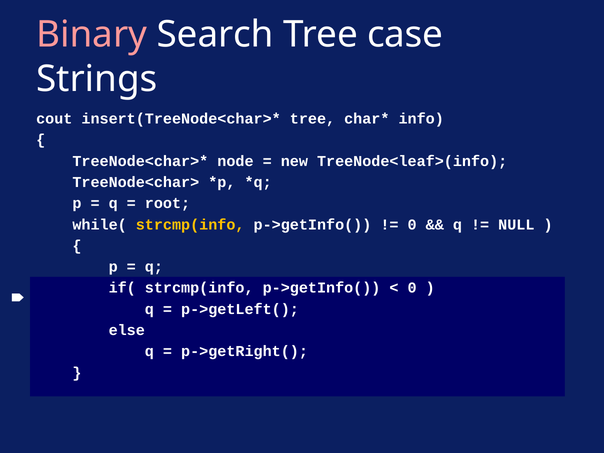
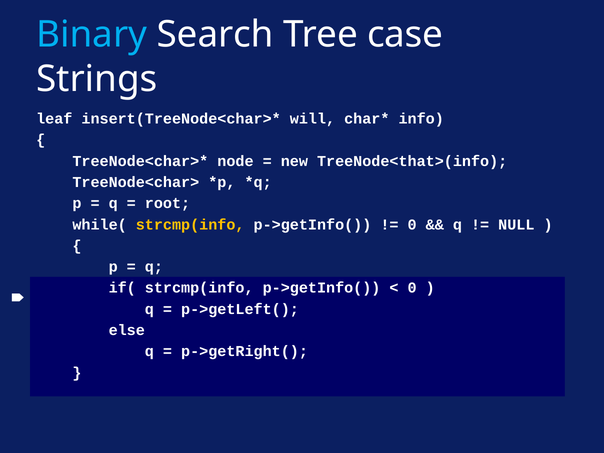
Binary colour: pink -> light blue
cout: cout -> leaf
tree at (312, 119): tree -> will
TreeNode<leaf>(info: TreeNode<leaf>(info -> TreeNode<that>(info
